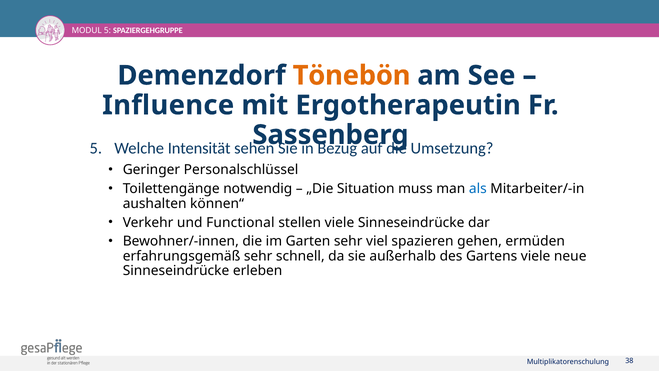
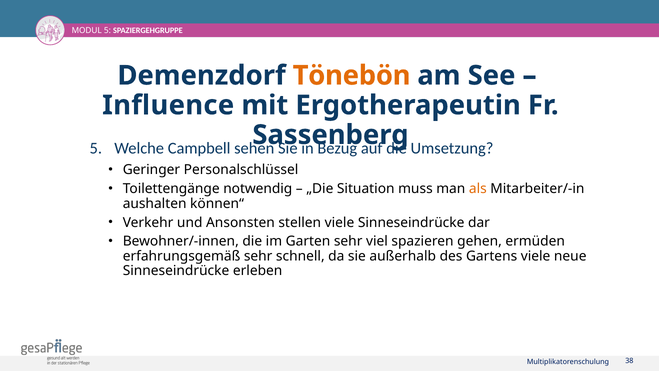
Intensität: Intensität -> Campbell
als colour: blue -> orange
Functional: Functional -> Ansonsten
